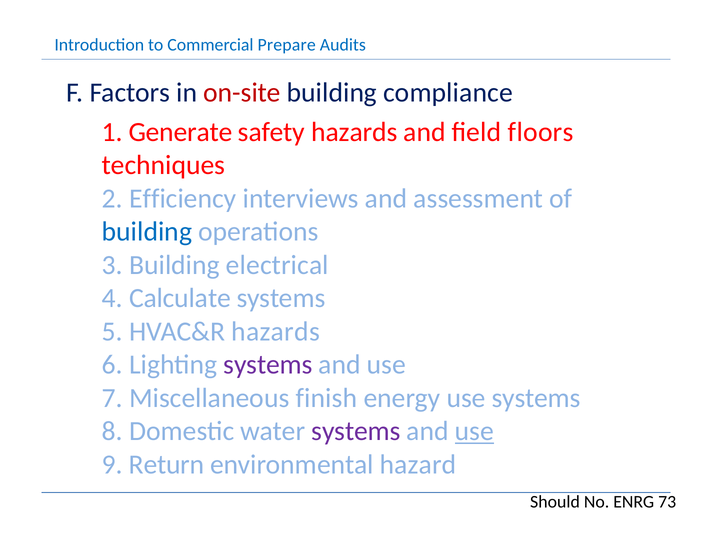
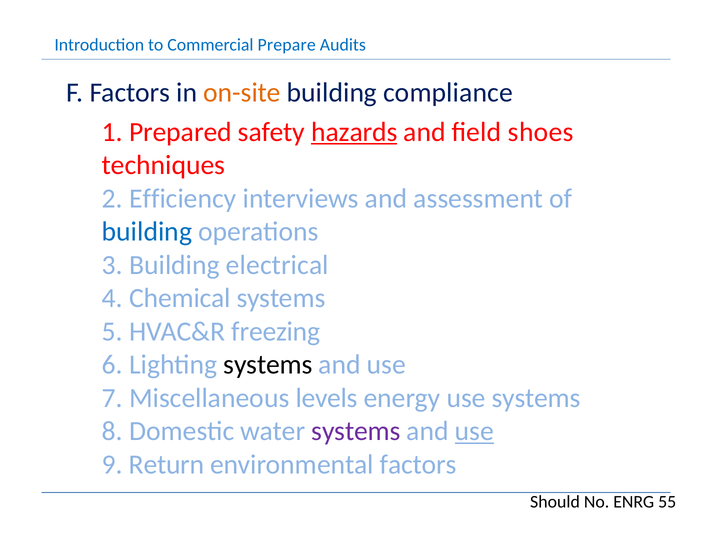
on-site colour: red -> orange
Generate: Generate -> Prepared
hazards at (354, 132) underline: none -> present
floors: floors -> shoes
Calculate: Calculate -> Chemical
HVAC&R hazards: hazards -> freezing
systems at (268, 365) colour: purple -> black
finish: finish -> levels
environmental hazard: hazard -> factors
73: 73 -> 55
